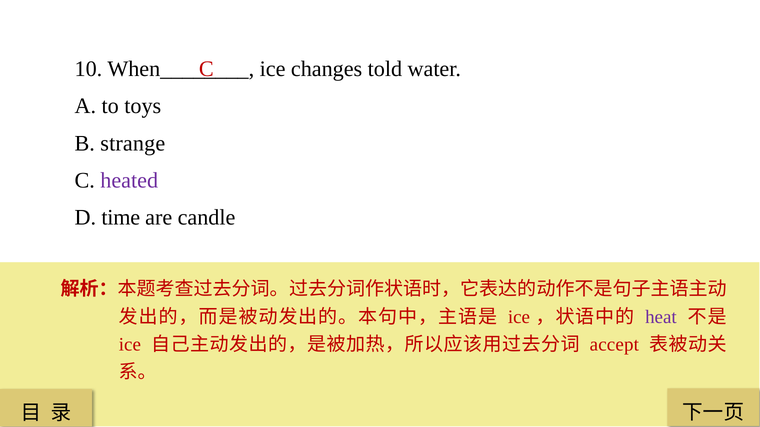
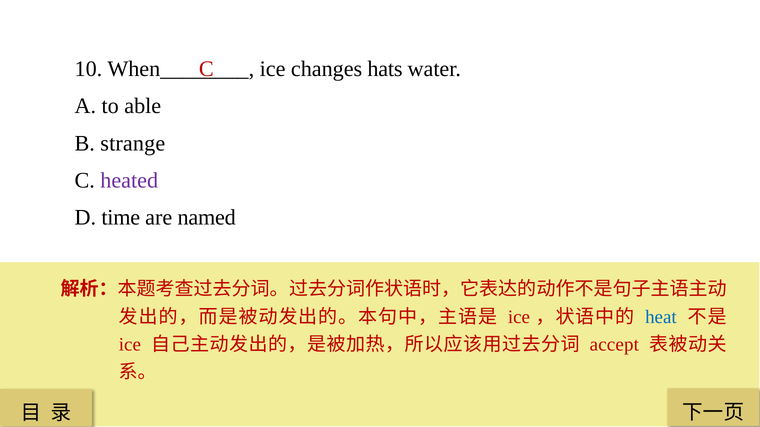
told: told -> hats
toys: toys -> able
candle: candle -> named
heat colour: purple -> blue
